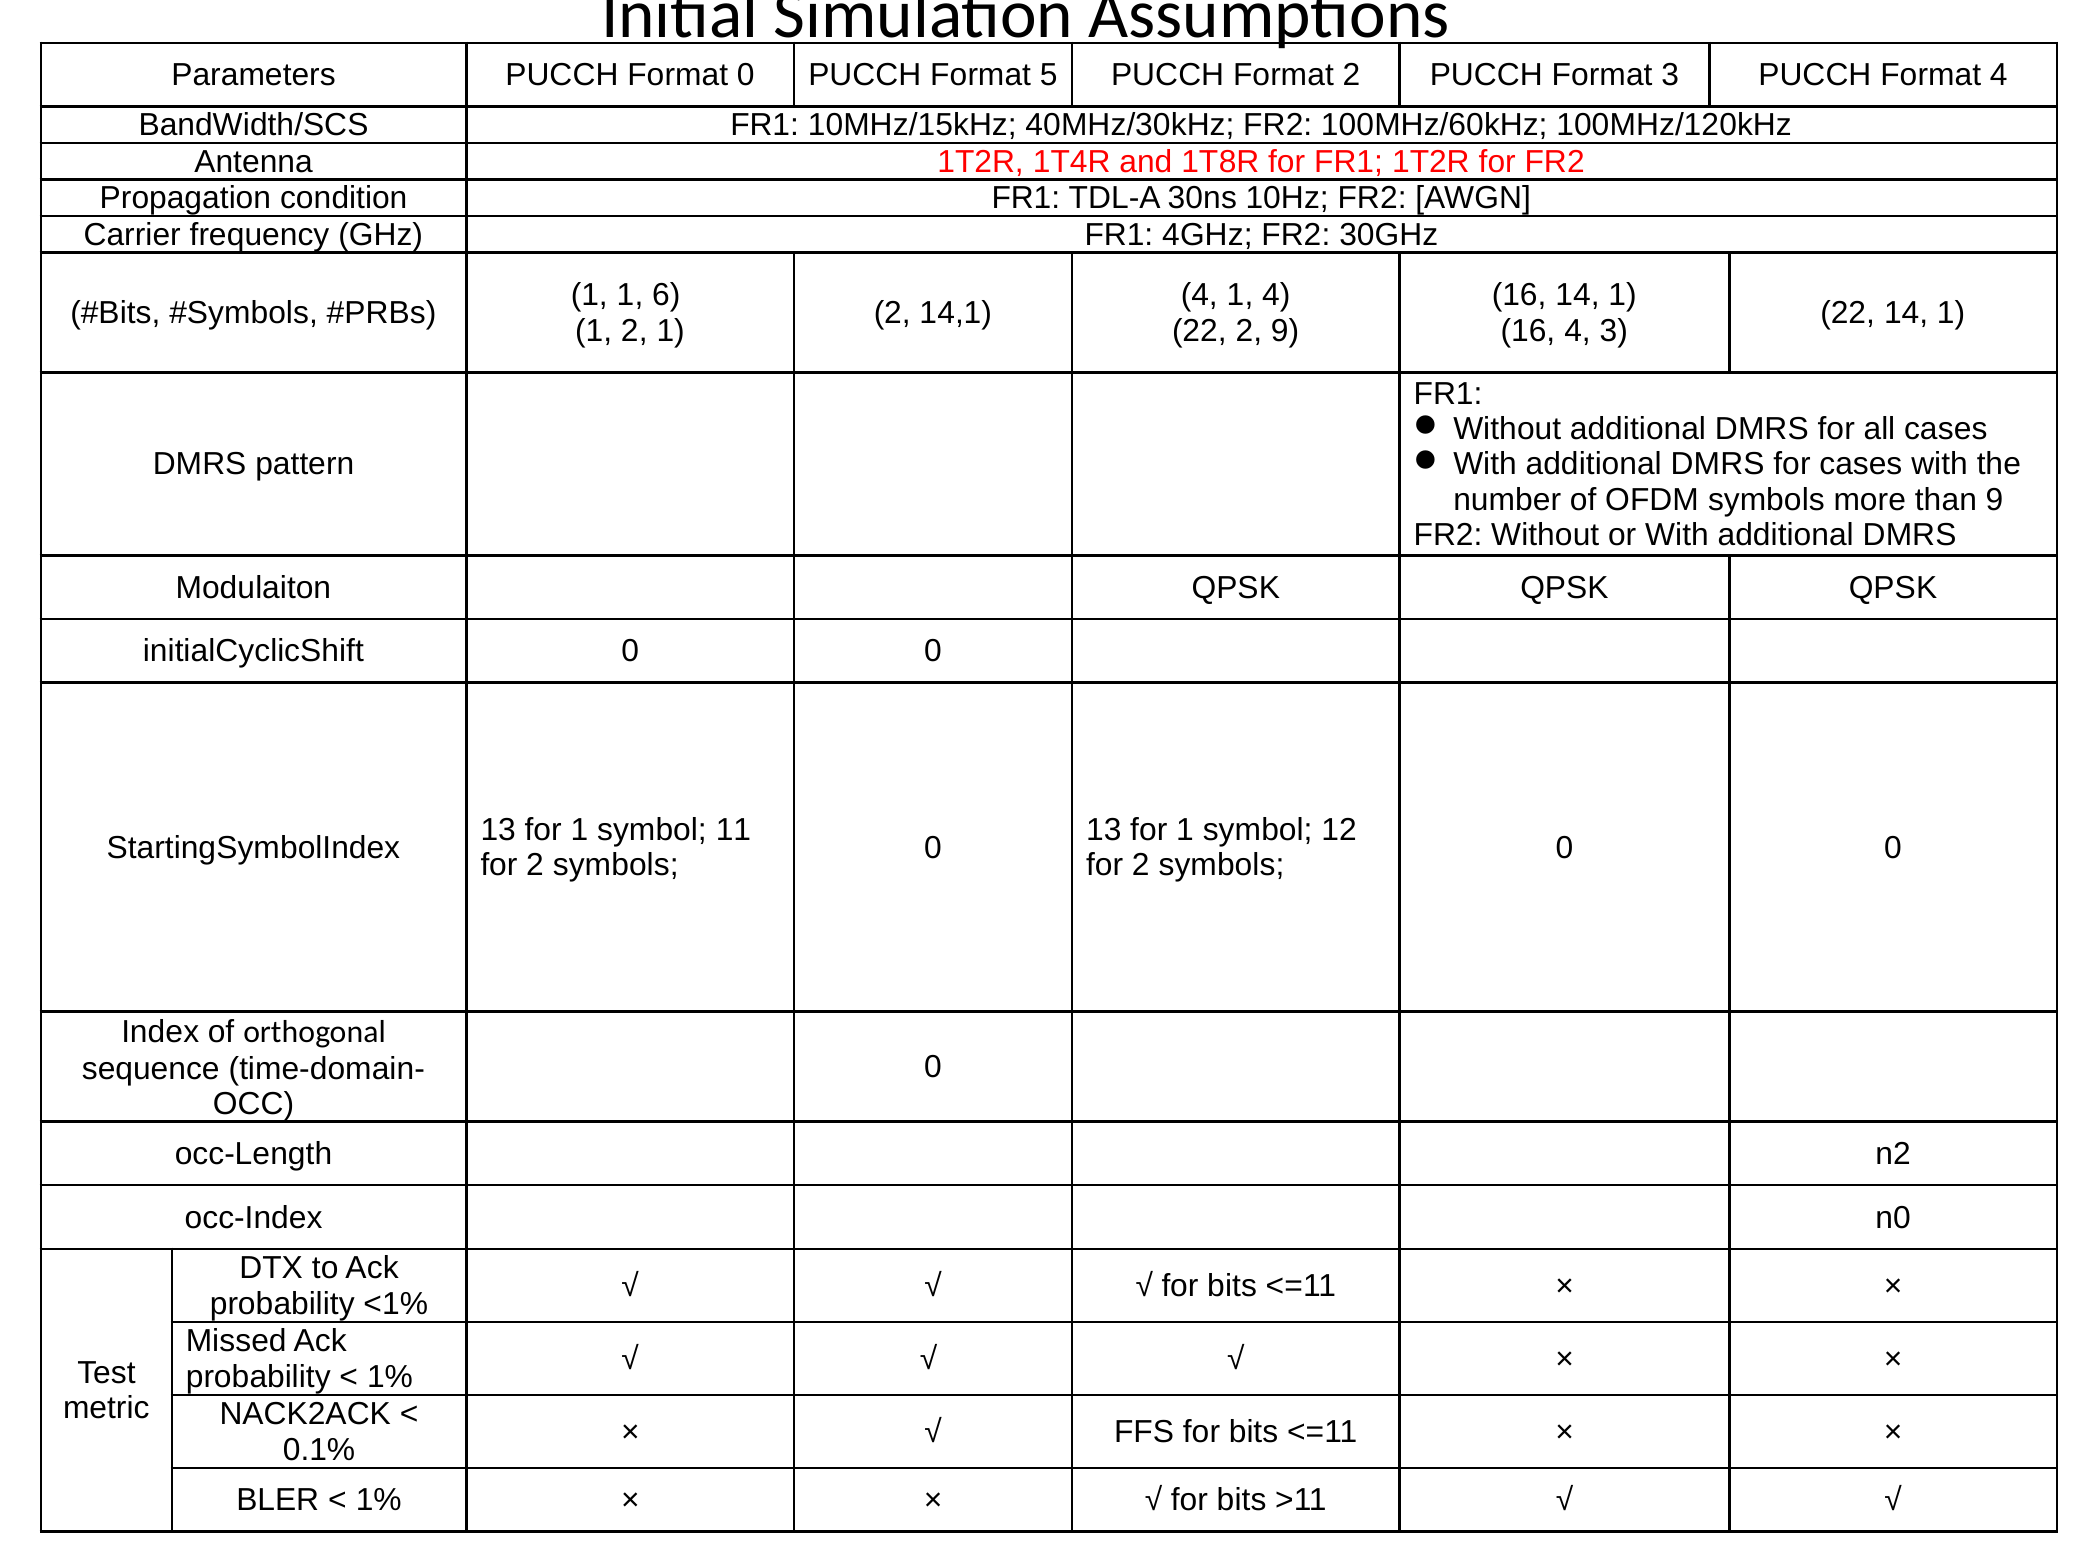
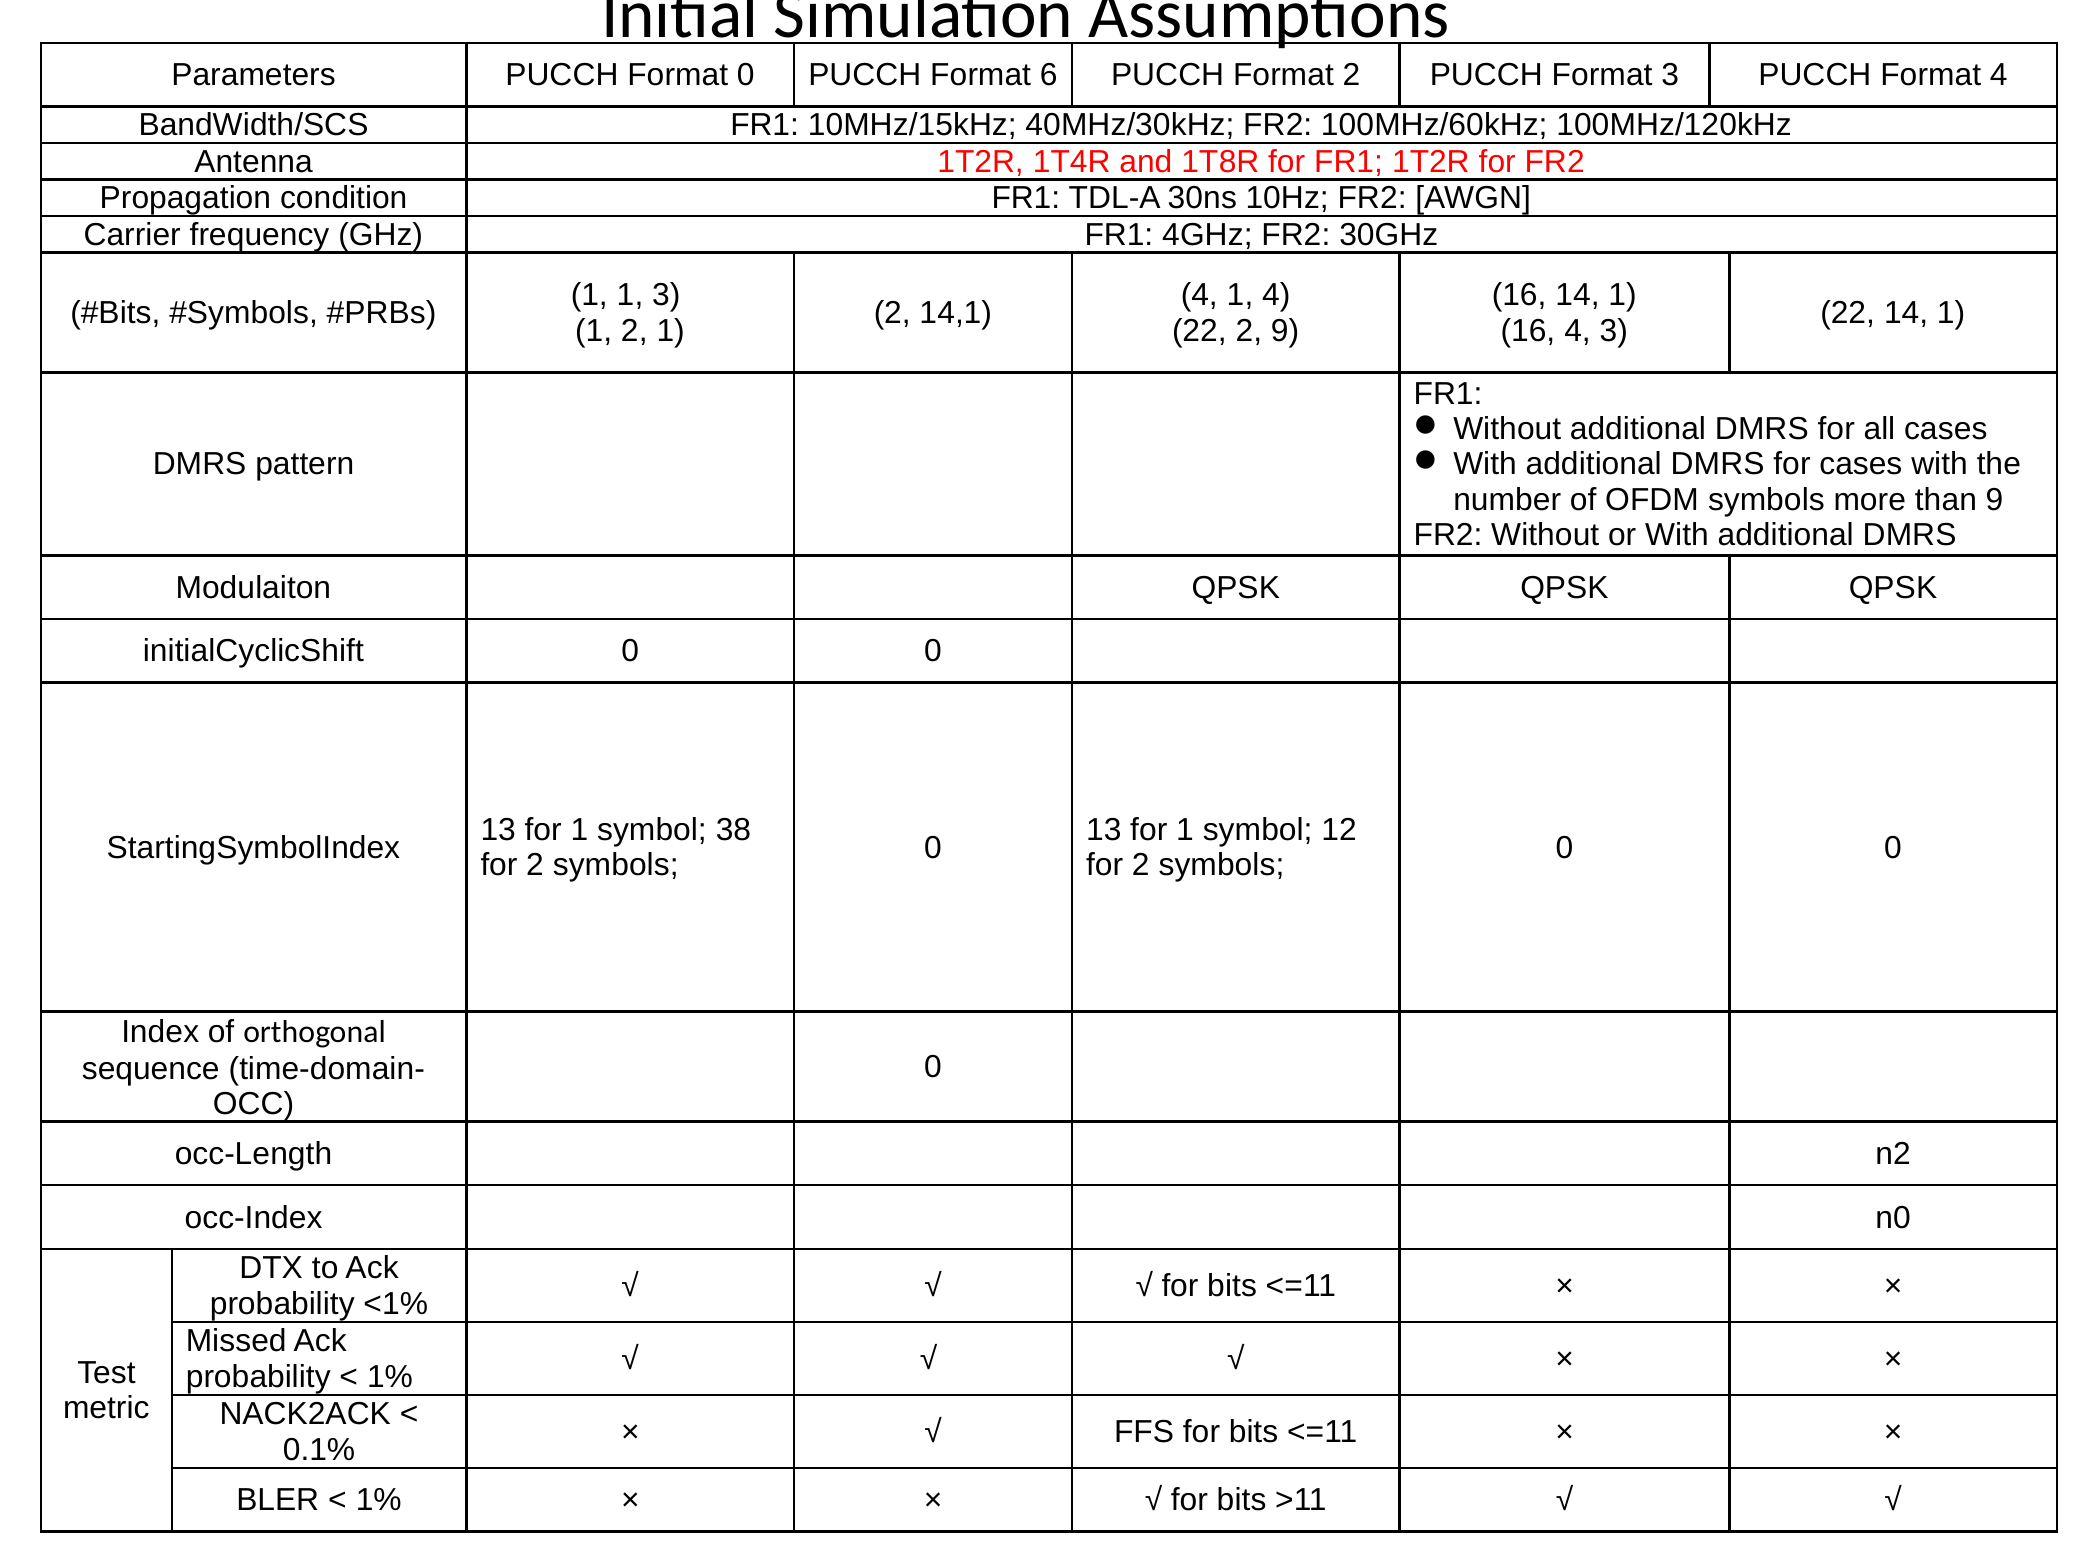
5: 5 -> 6
1 6: 6 -> 3
11: 11 -> 38
